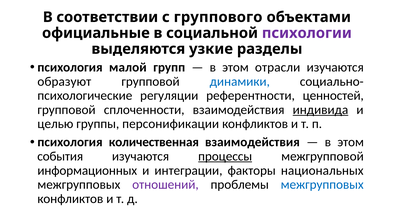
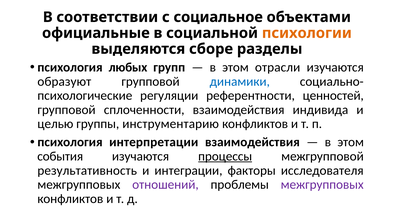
группового: группового -> социальное
психологии colour: purple -> orange
узкие: узкие -> сборе
малой: малой -> любых
индивида underline: present -> none
персонификации: персонификации -> инструментарию
количественная: количественная -> интерпретации
информационных: информационных -> результативность
национальных: национальных -> исследователя
межгрупповых at (322, 185) colour: blue -> purple
